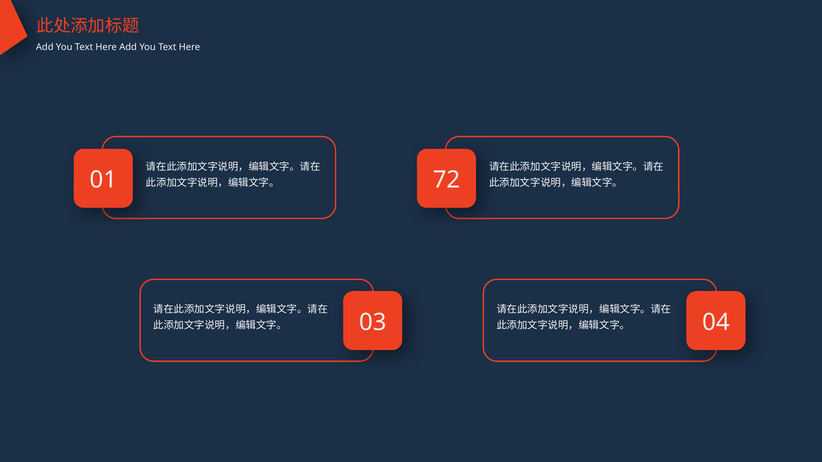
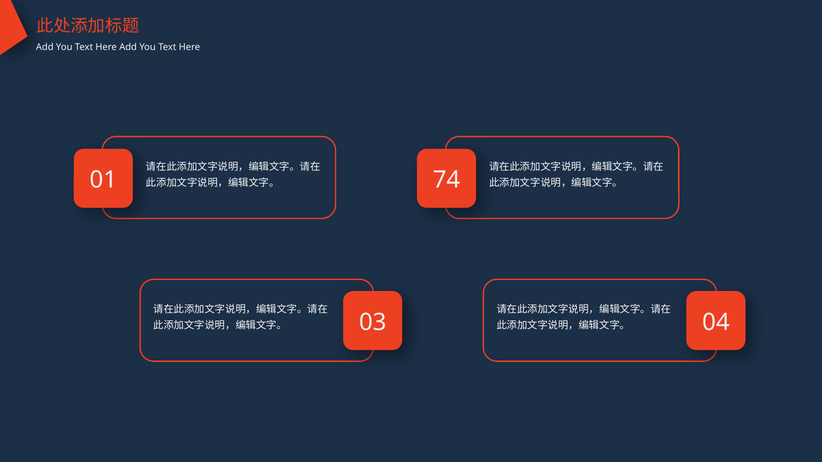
72: 72 -> 74
